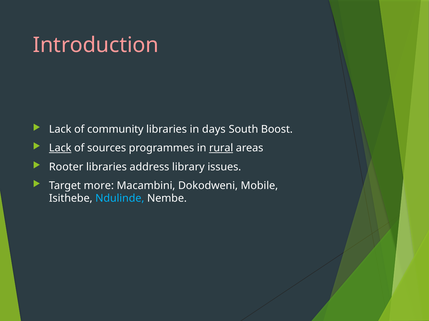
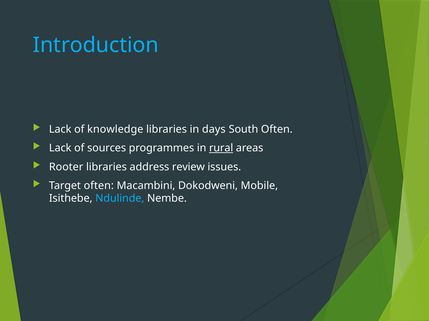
Introduction colour: pink -> light blue
community: community -> knowledge
South Boost: Boost -> Often
Lack at (60, 148) underline: present -> none
library: library -> review
Target more: more -> often
